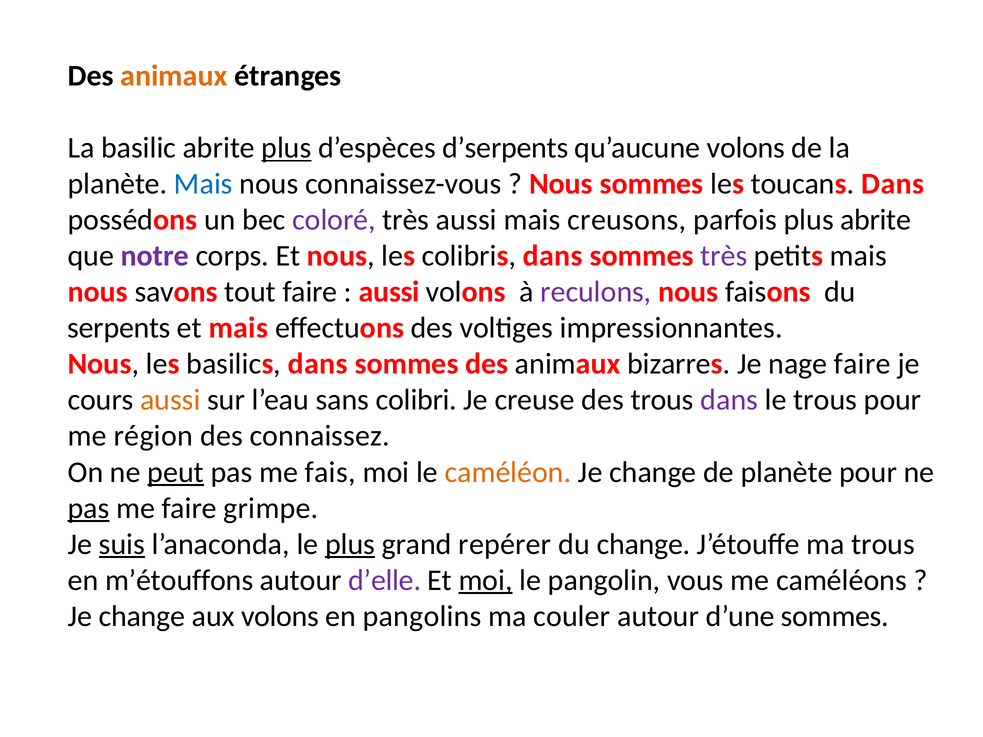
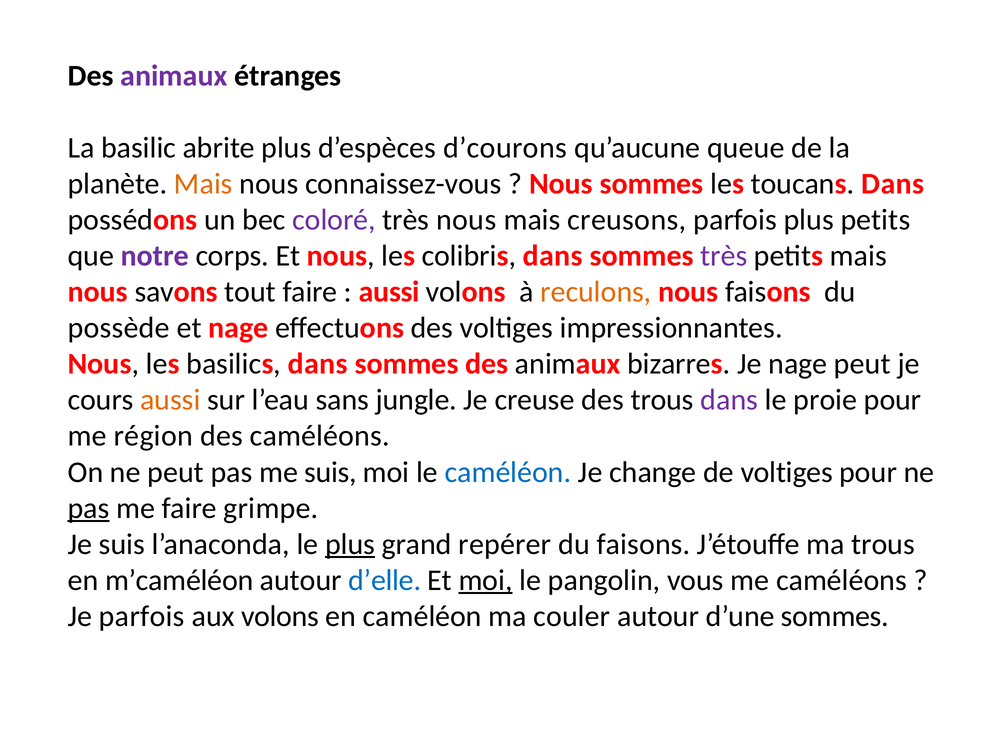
animaux at (174, 76) colour: orange -> purple
plus at (286, 148) underline: present -> none
d’serpents: d’serpents -> d’courons
qu’aucune volons: volons -> queue
Mais at (203, 184) colour: blue -> orange
très aussi: aussi -> nous
plus abrite: abrite -> petits
reculons colour: purple -> orange
serpents: serpents -> possède
et mais: mais -> nage
nage faire: faire -> peut
colibri: colibri -> jungle
le trous: trous -> proie
des connaissez: connaissez -> caméléons
peut at (176, 472) underline: present -> none
me fais: fais -> suis
caméléon at (508, 472) colour: orange -> blue
de planète: planète -> voltiges
suis at (122, 544) underline: present -> none
du change: change -> faisons
m’étouffons: m’étouffons -> m’caméléon
d’elle colour: purple -> blue
change at (142, 616): change -> parfois
en pangolins: pangolins -> caméléon
